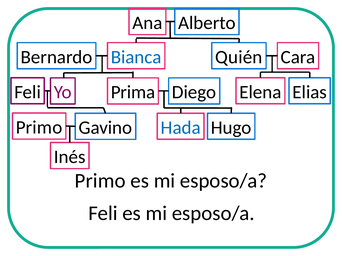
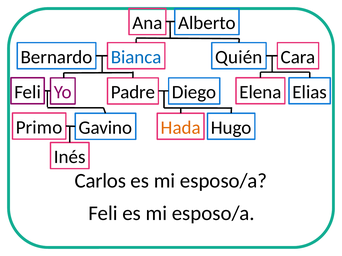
Prima: Prima -> Padre
Hada colour: blue -> orange
Primo at (100, 181): Primo -> Carlos
